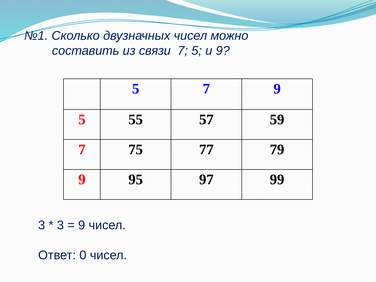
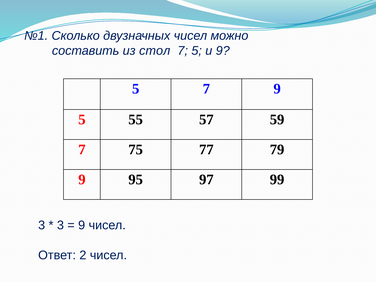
связи: связи -> стол
0: 0 -> 2
